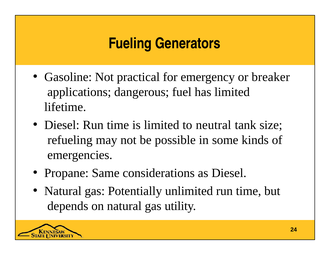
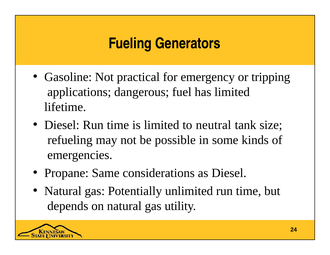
breaker: breaker -> tripping
